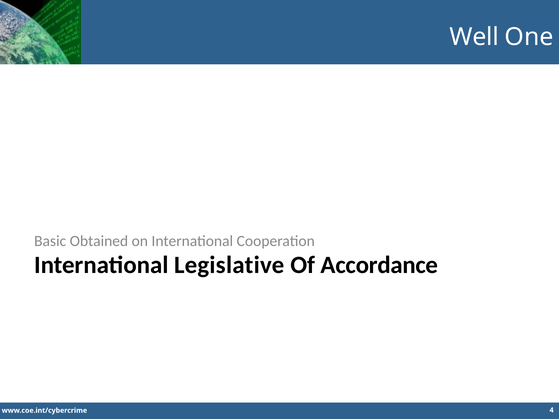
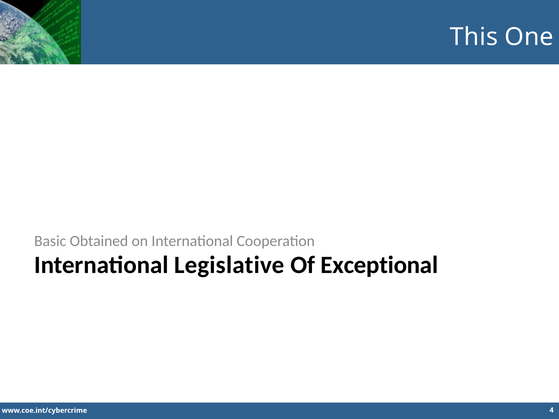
Well: Well -> This
Accordance: Accordance -> Exceptional
